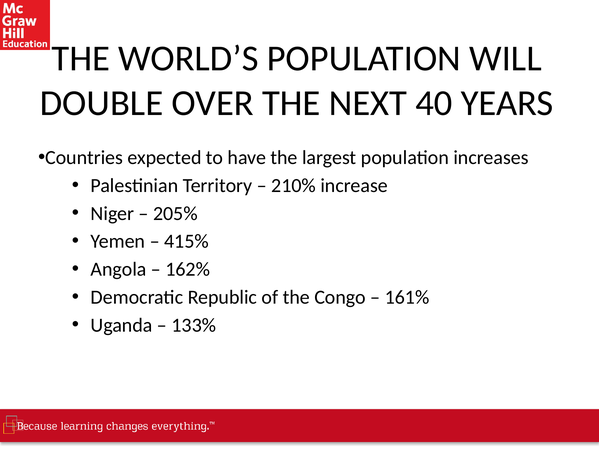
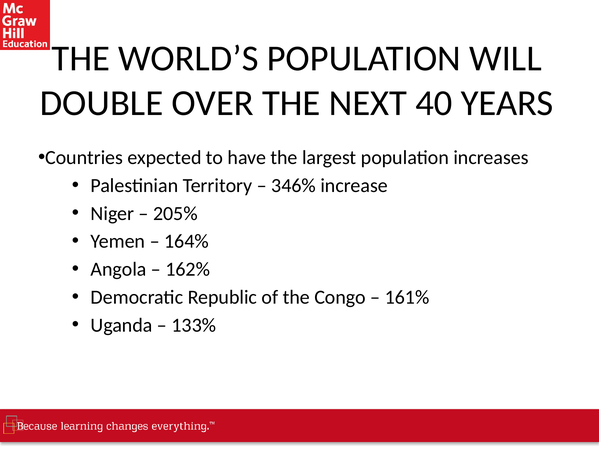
210%: 210% -> 346%
415%: 415% -> 164%
